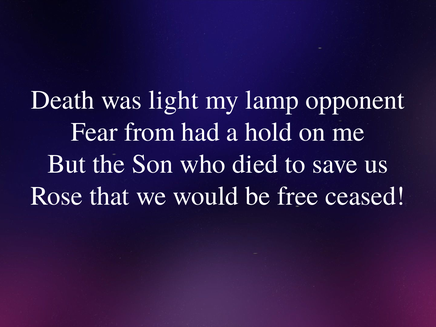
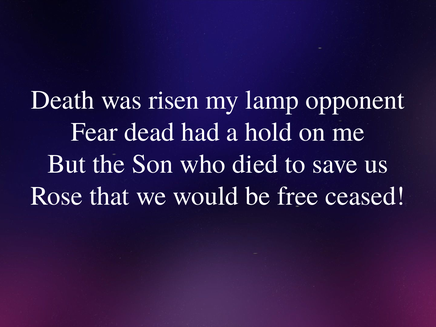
light: light -> risen
from: from -> dead
